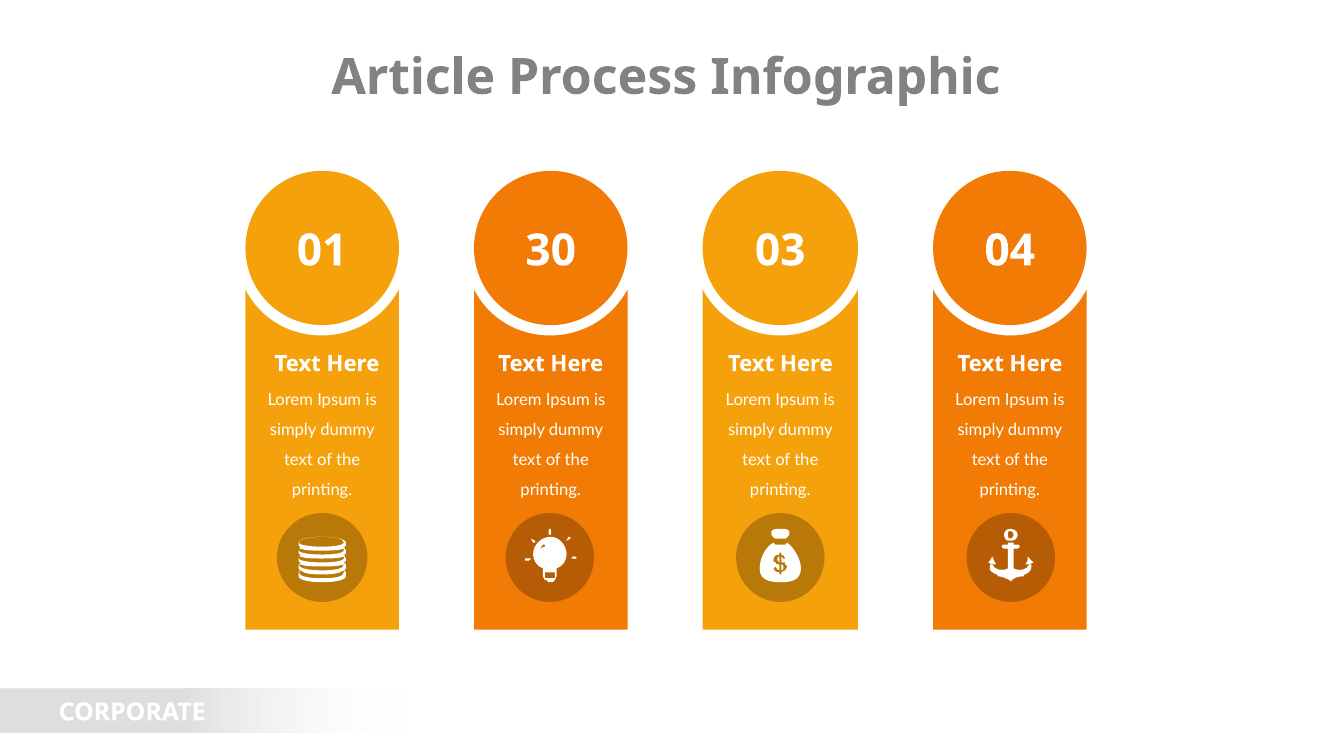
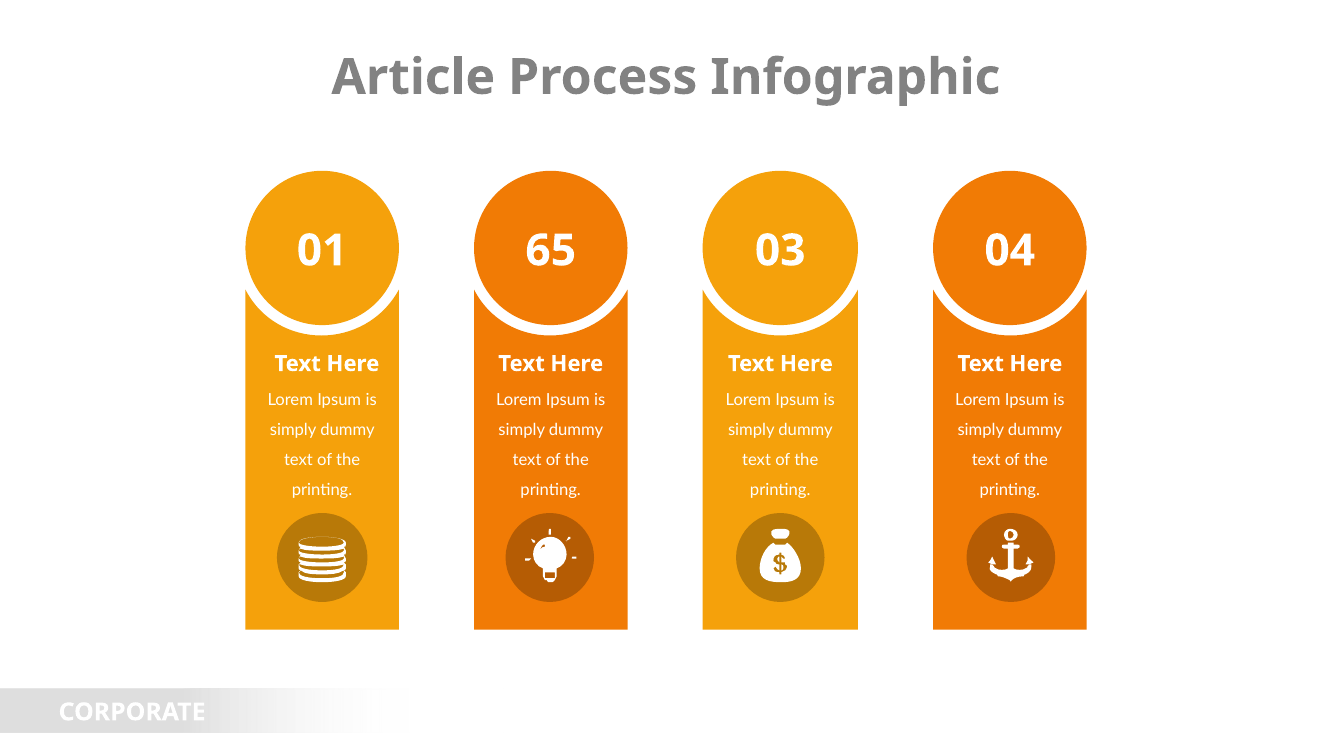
30: 30 -> 65
